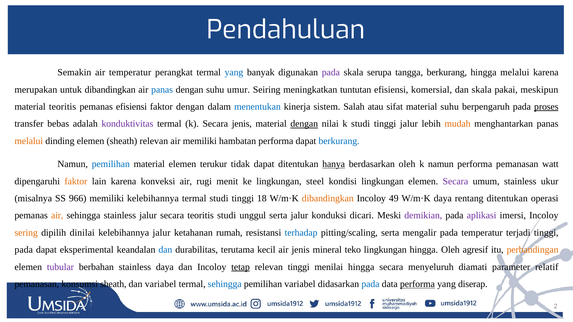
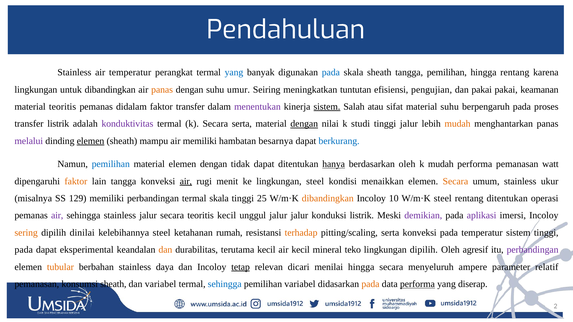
Semakin at (74, 72): Semakin -> Stainless
pada at (331, 72) colour: purple -> blue
skala serupa: serupa -> sheath
tangga berkurang: berkurang -> pemilihan
hingga melalui: melalui -> rentang
merupakan at (36, 90): merupakan -> lingkungan
panas at (162, 90) colour: blue -> orange
komersial: komersial -> pengujian
dan skala: skala -> pakai
meskipun: meskipun -> keamanan
pemanas efisiensi: efisiensi -> didalam
faktor dengan: dengan -> transfer
menentukan colour: blue -> purple
sistem at (327, 107) underline: none -> present
proses underline: present -> none
transfer bebas: bebas -> listrik
Secara jenis: jenis -> serta
melalui at (29, 141) colour: orange -> purple
elemen at (91, 141) underline: none -> present
sheath relevan: relevan -> mampu
hambatan performa: performa -> besarnya
elemen terukur: terukur -> dengan
k namun: namun -> mudah
lain karena: karena -> tangga
air at (186, 181) underline: none -> present
kondisi lingkungan: lingkungan -> menaikkan
Secara at (455, 181) colour: purple -> orange
966: 966 -> 129
memiliki kelebihannya: kelebihannya -> perbandingan
termal studi: studi -> skala
18: 18 -> 25
49: 49 -> 10
W/m·K daya: daya -> steel
air at (57, 216) colour: orange -> purple
teoritis studi: studi -> kecil
unggul serta: serta -> jalur
konduksi dicari: dicari -> listrik
kelebihannya jalur: jalur -> steel
terhadap colour: blue -> orange
serta mengalir: mengalir -> konveksi
temperatur terjadi: terjadi -> sistem
dan at (165, 250) colour: blue -> orange
air jenis: jenis -> kecil
lingkungan hingga: hingga -> dipilih
perbandingan at (533, 250) colour: orange -> purple
tubular colour: purple -> orange
relevan tinggi: tinggi -> dicari
diamati: diamati -> ampere
pada at (370, 284) colour: blue -> orange
